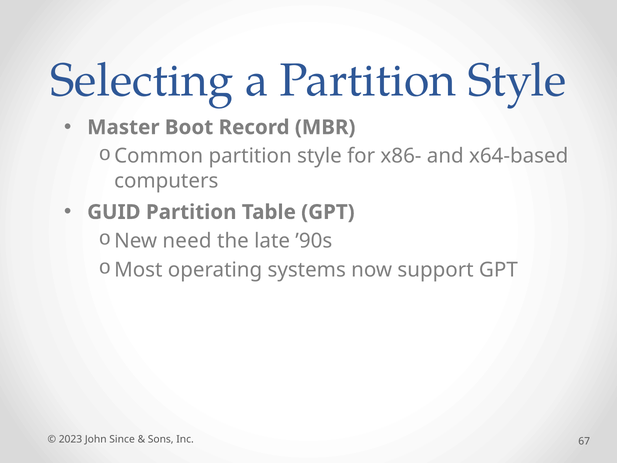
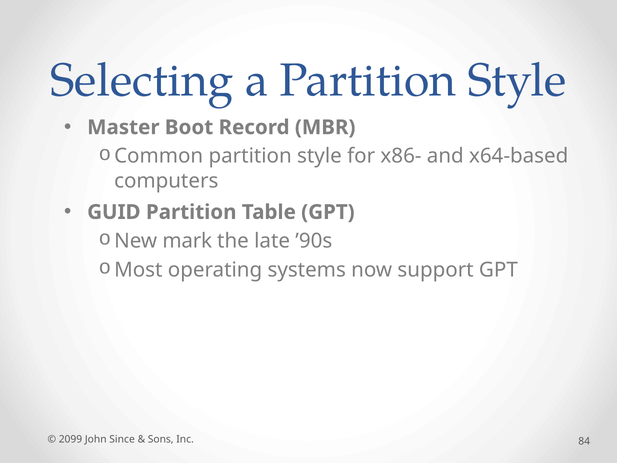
need: need -> mark
2023: 2023 -> 2099
67: 67 -> 84
